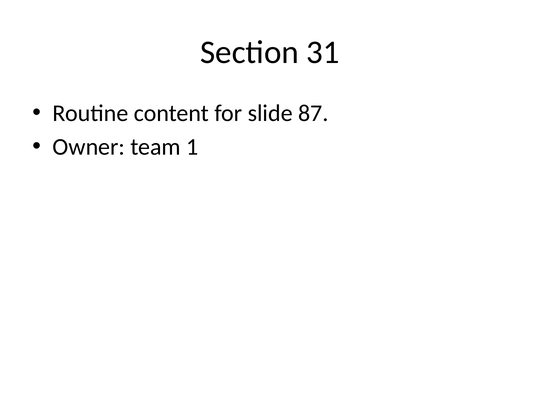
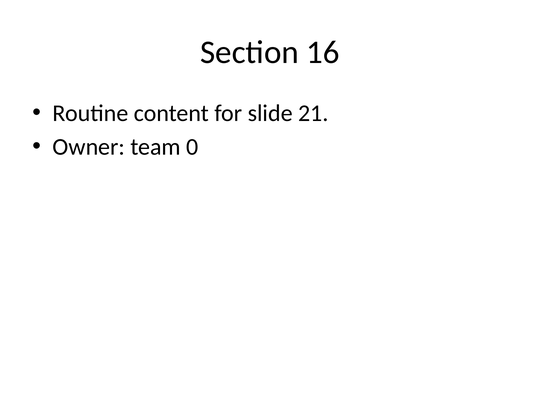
31: 31 -> 16
87: 87 -> 21
1: 1 -> 0
